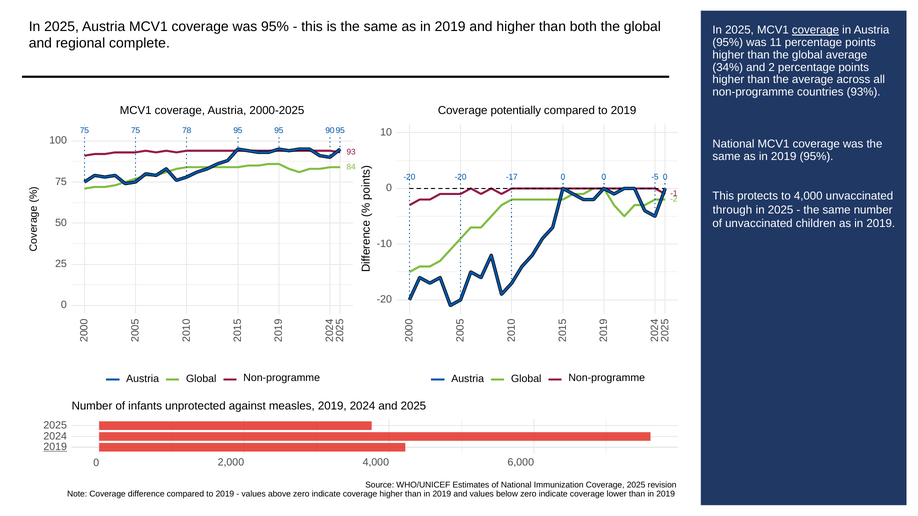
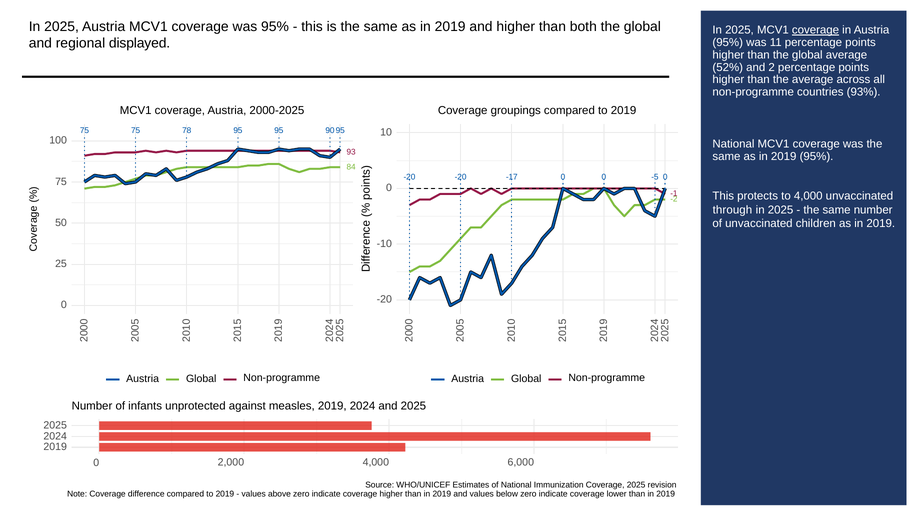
complete: complete -> displayed
34%: 34% -> 52%
potentially: potentially -> groupings
2019 at (55, 447) underline: present -> none
